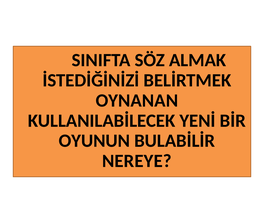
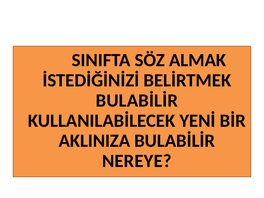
OYNANAN at (137, 100): OYNANAN -> BULABİLİR
OYUNUN: OYUNUN -> AKLINIZA
